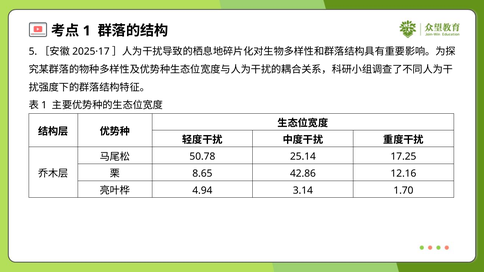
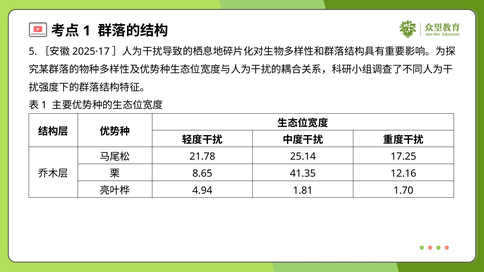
50.78: 50.78 -> 21.78
42.86: 42.86 -> 41.35
3.14: 3.14 -> 1.81
